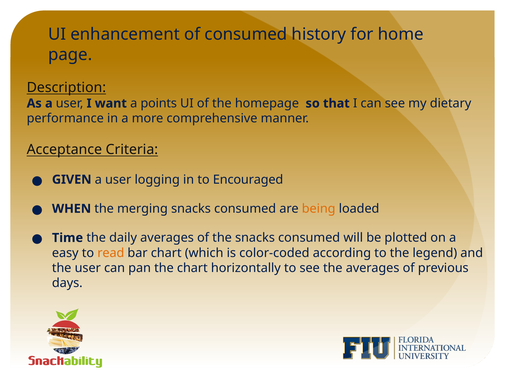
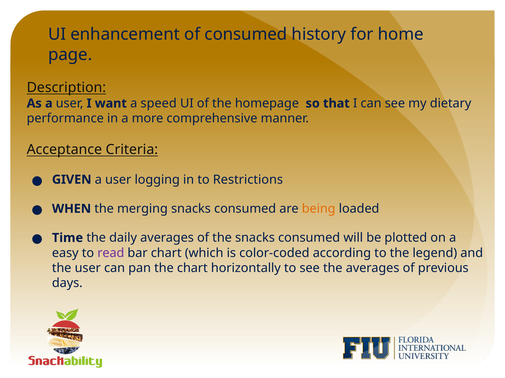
points: points -> speed
Encouraged: Encouraged -> Restrictions
read colour: orange -> purple
